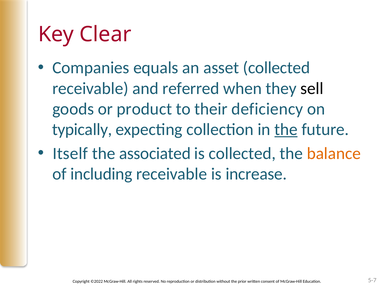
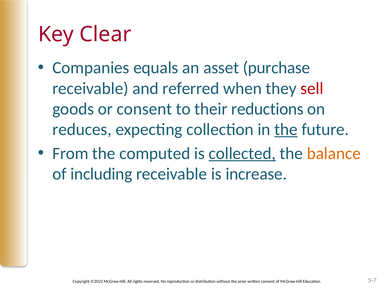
asset collected: collected -> purchase
sell colour: black -> red
or product: product -> consent
deficiency: deficiency -> reductions
typically: typically -> reduces
Itself: Itself -> From
associated: associated -> computed
collected at (242, 153) underline: none -> present
